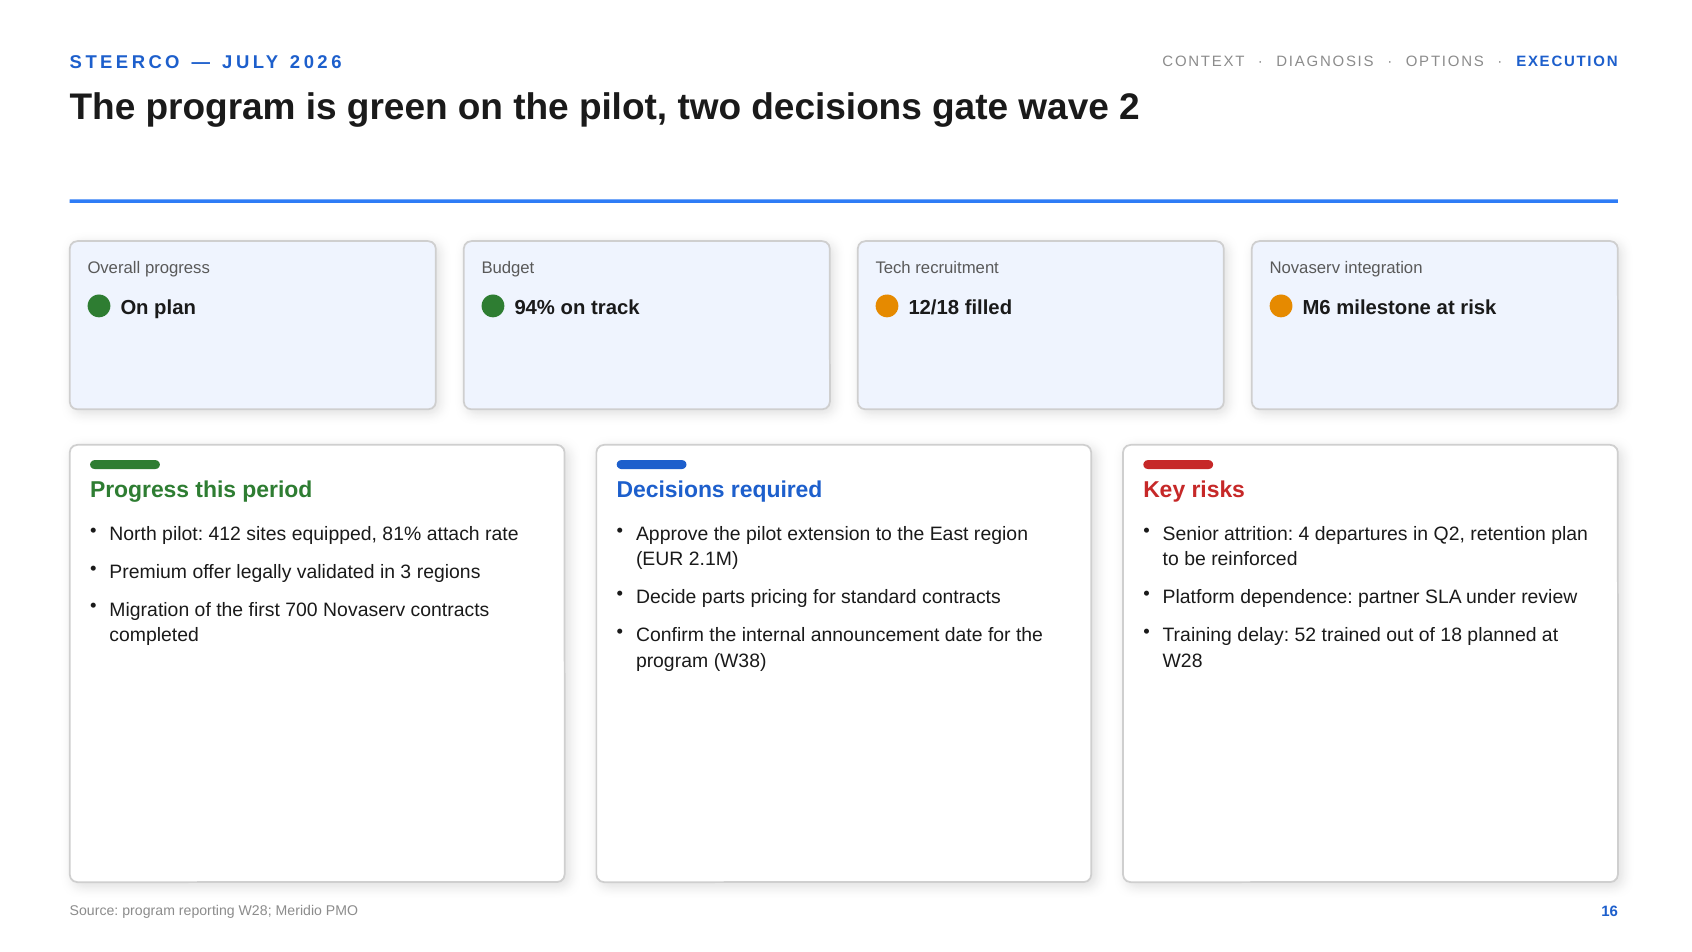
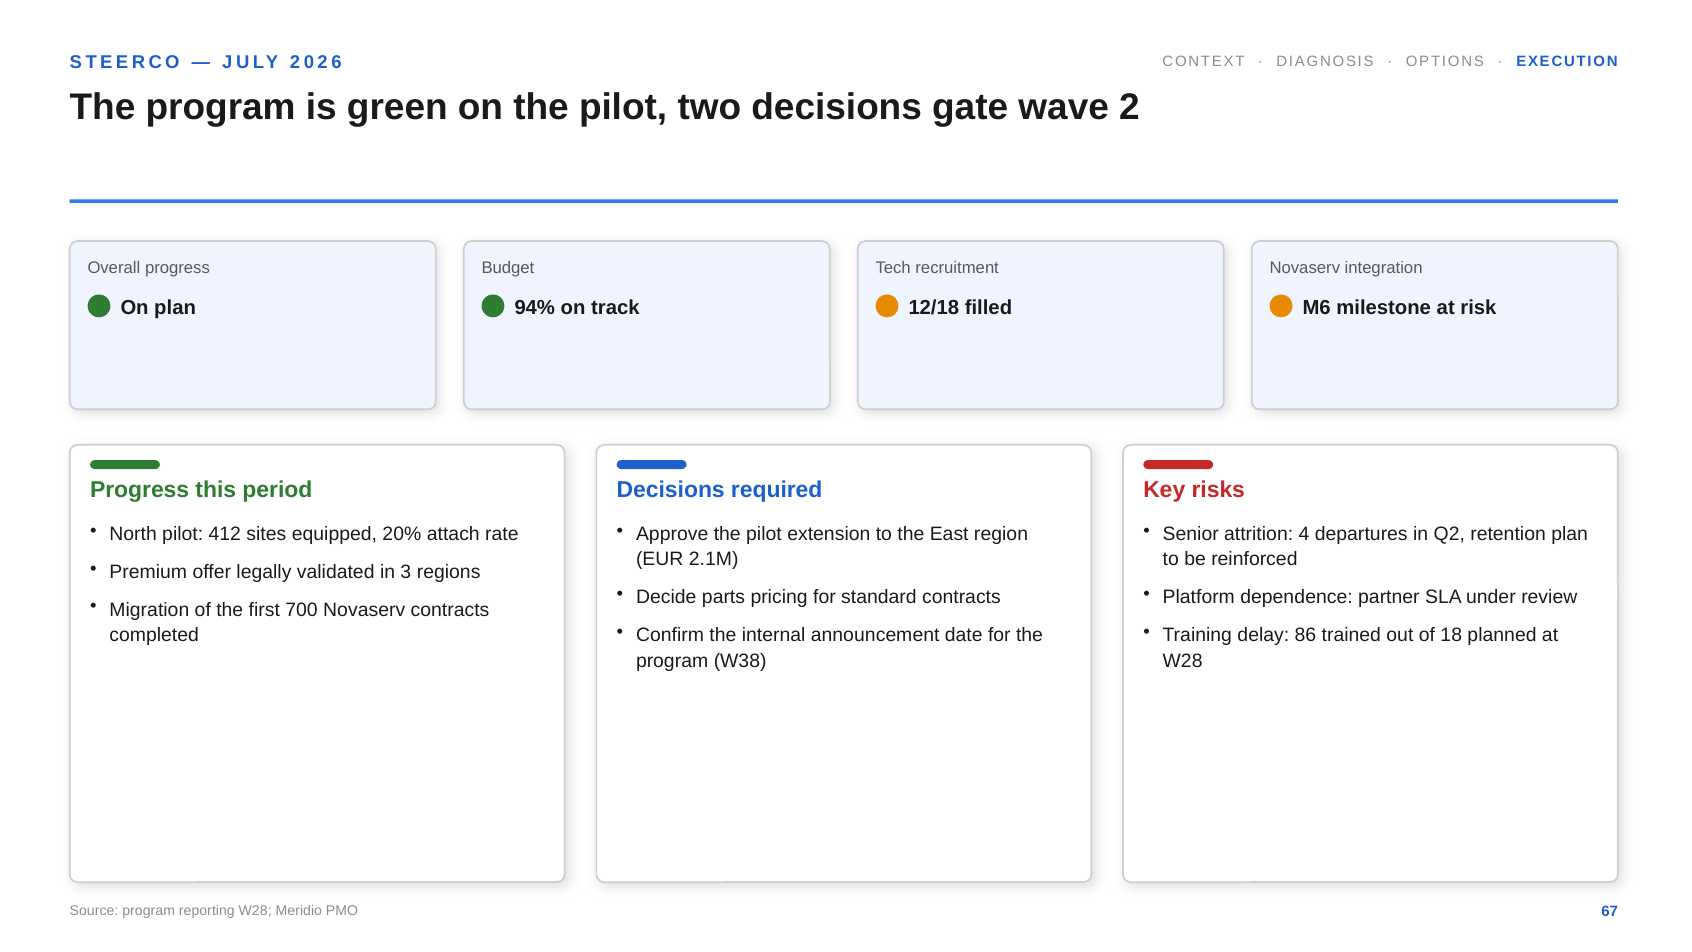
81%: 81% -> 20%
52: 52 -> 86
16: 16 -> 67
